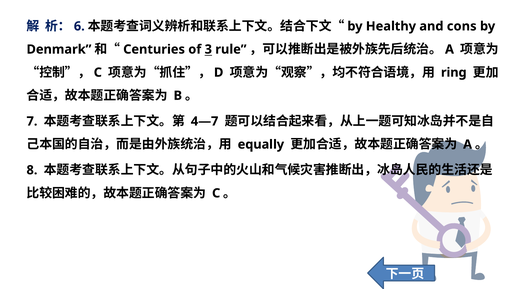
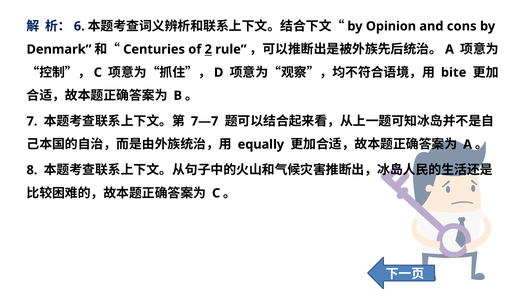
Healthy: Healthy -> Opinion
3: 3 -> 2
ring: ring -> bite
4—7: 4—7 -> 7—7
